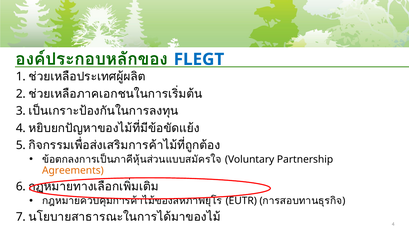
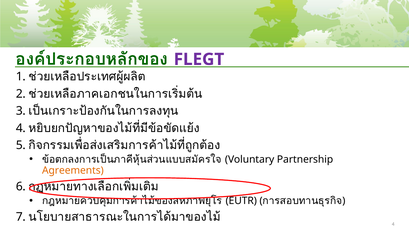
FLEGT colour: blue -> purple
